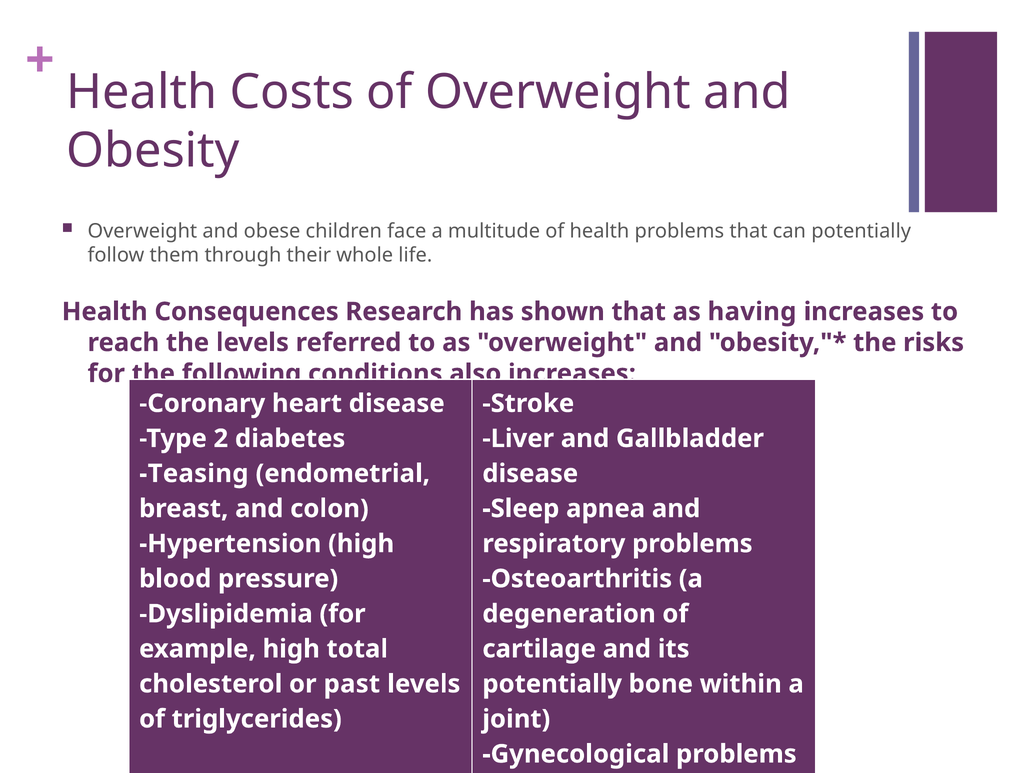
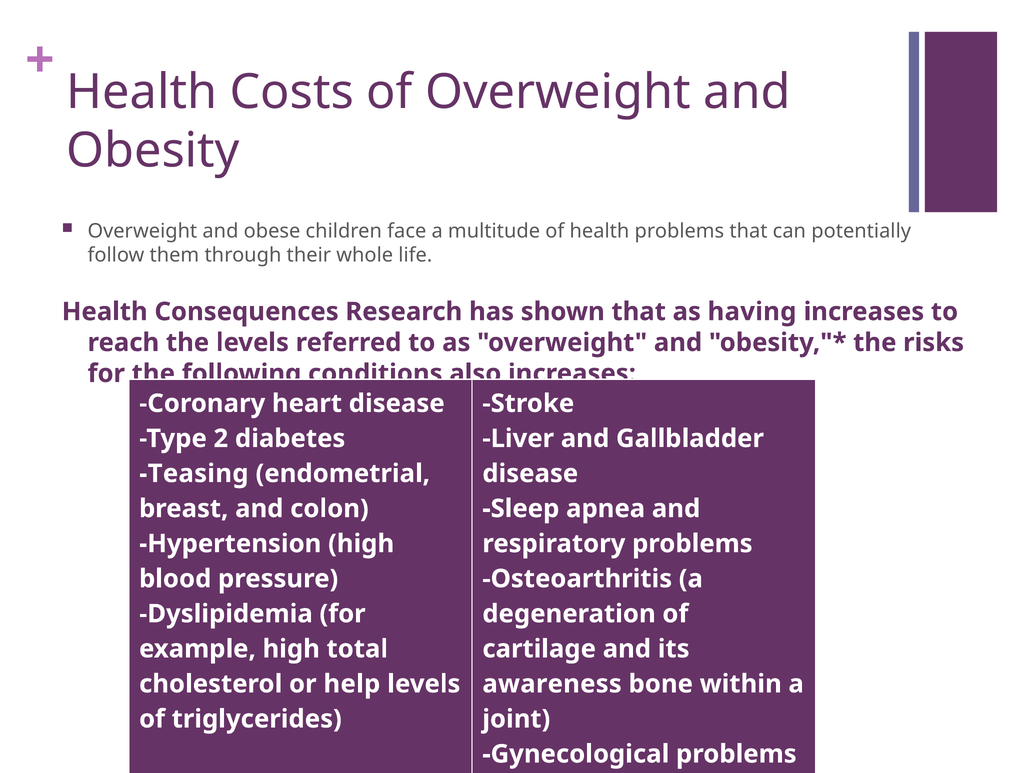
past: past -> help
potentially at (552, 684): potentially -> awareness
